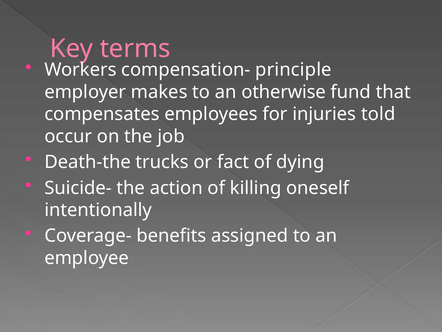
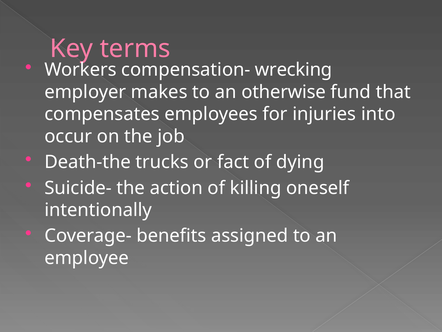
principle: principle -> wrecking
told: told -> into
